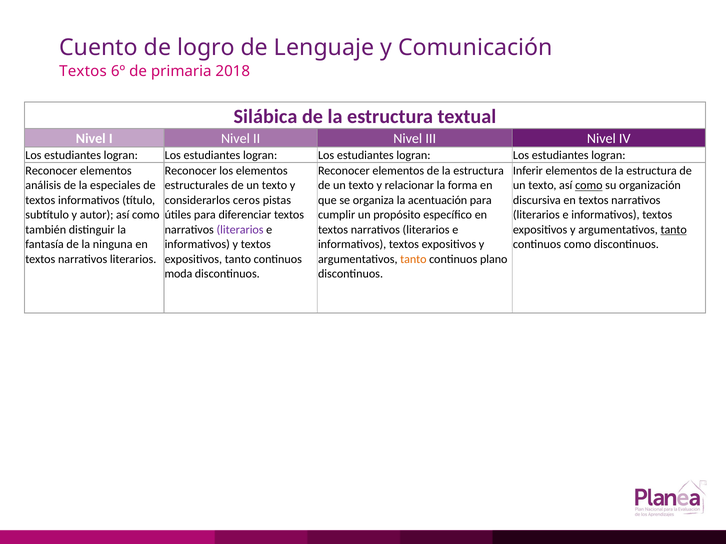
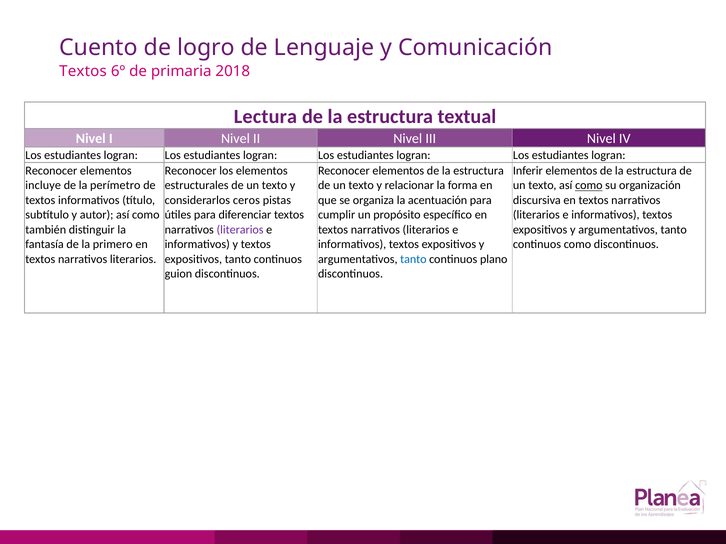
Silábica: Silábica -> Lectura
análisis: análisis -> incluye
especiales: especiales -> perímetro
tanto at (674, 230) underline: present -> none
ninguna: ninguna -> primero
tanto at (413, 259) colour: orange -> blue
moda: moda -> guion
